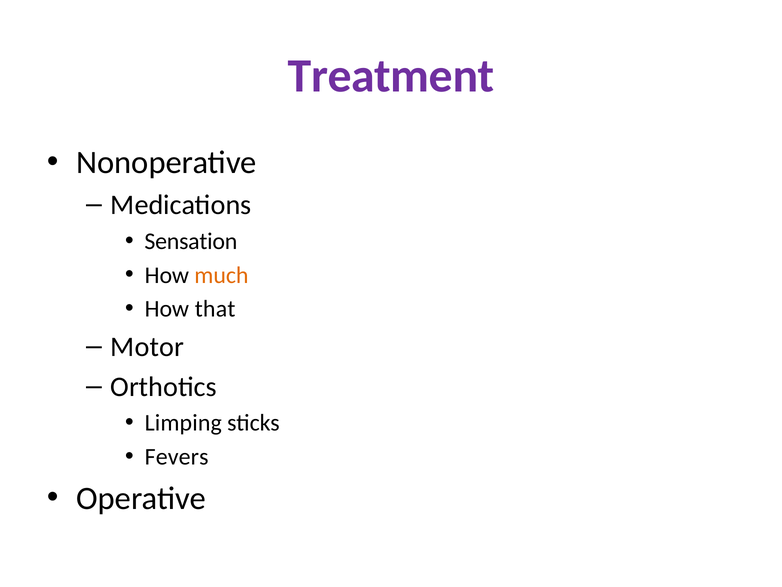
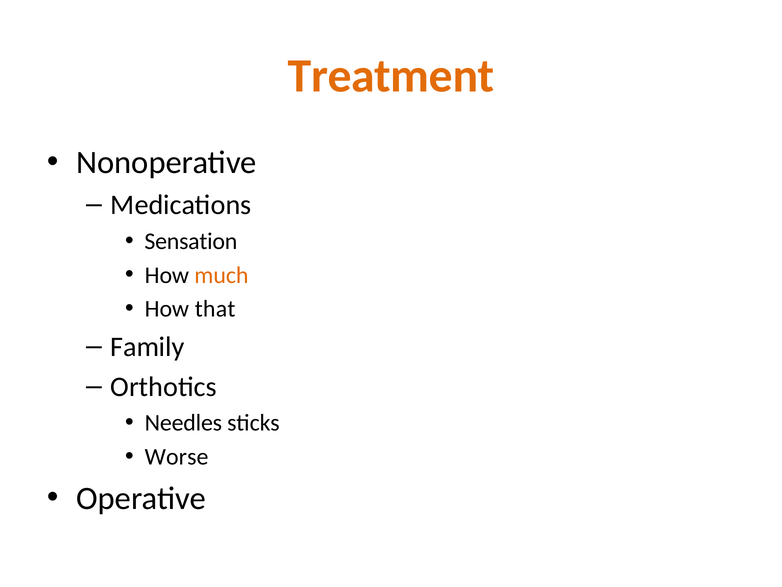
Treatment colour: purple -> orange
Motor: Motor -> Family
Limping: Limping -> Needles
Fevers: Fevers -> Worse
